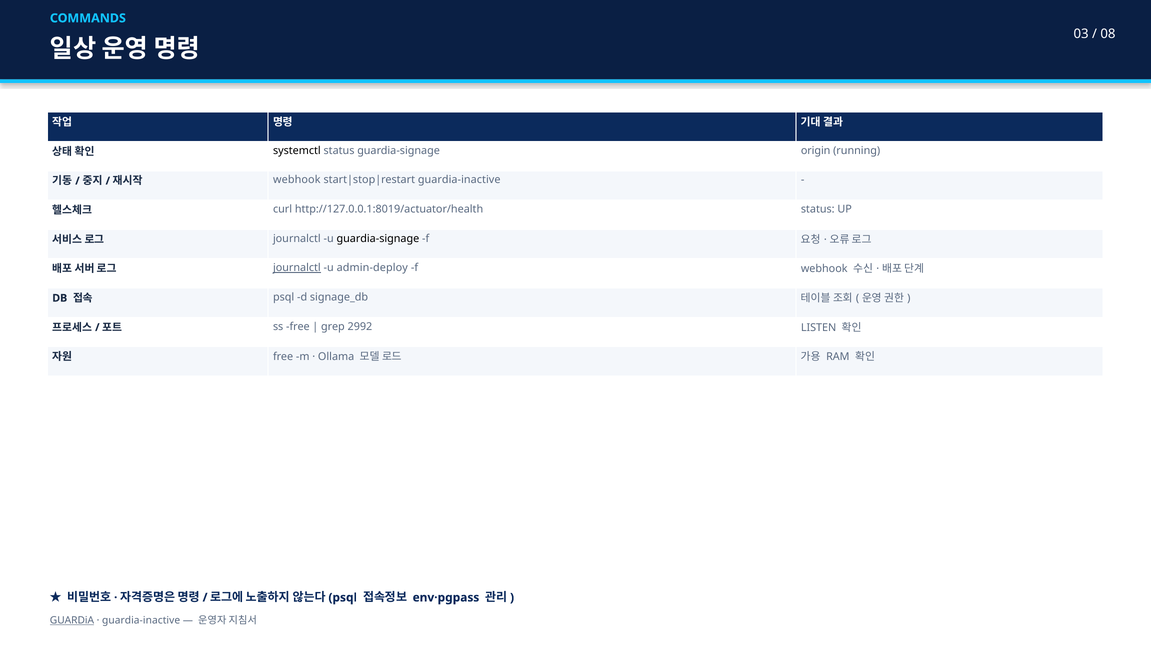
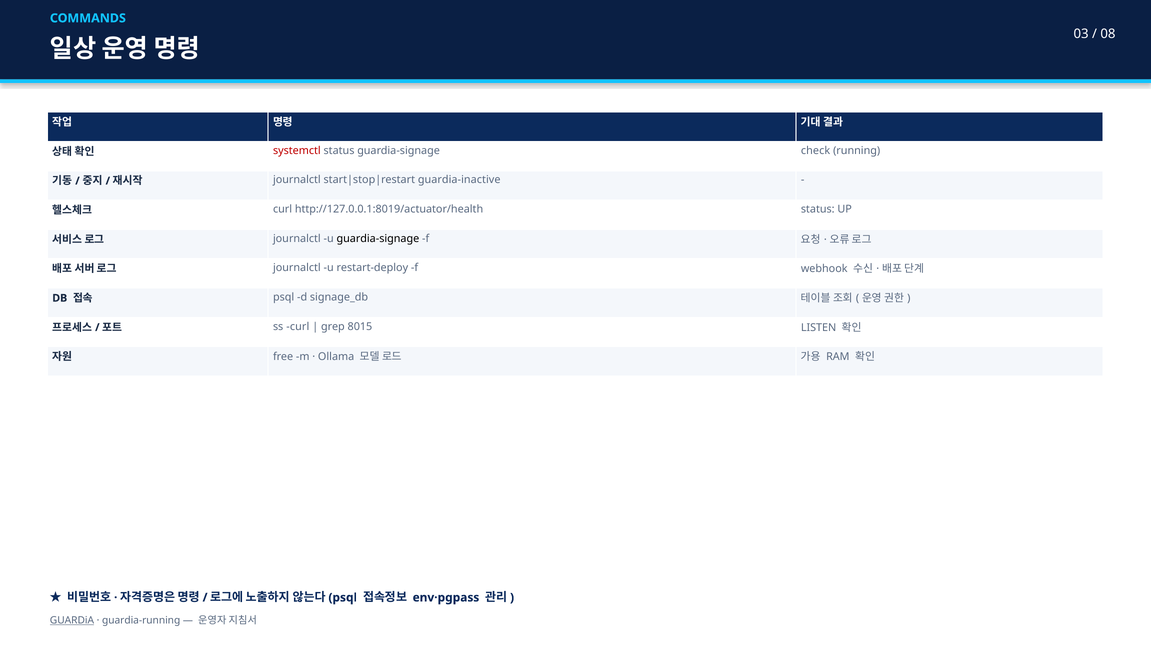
systemctl colour: black -> red
origin: origin -> check
webhook at (297, 180): webhook -> journalctl
journalctl at (297, 268) underline: present -> none
admin-deploy: admin-deploy -> restart-deploy
ss free: free -> curl
2992: 2992 -> 8015
guardia-inactive at (141, 621): guardia-inactive -> guardia-running
